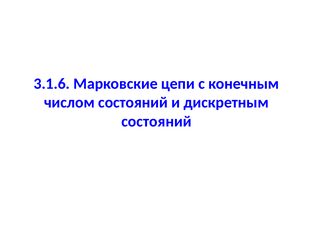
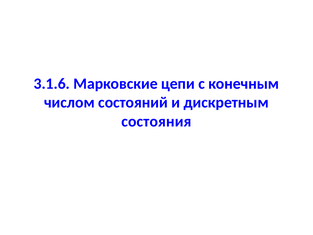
состояний at (156, 121): состояний -> состояния
